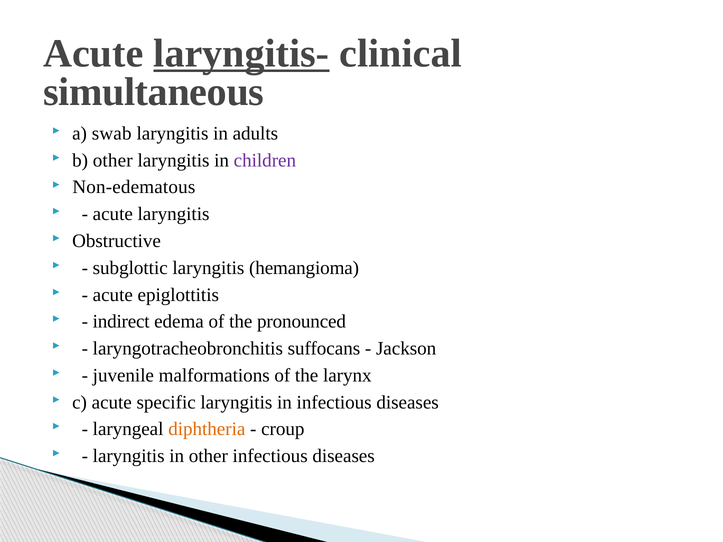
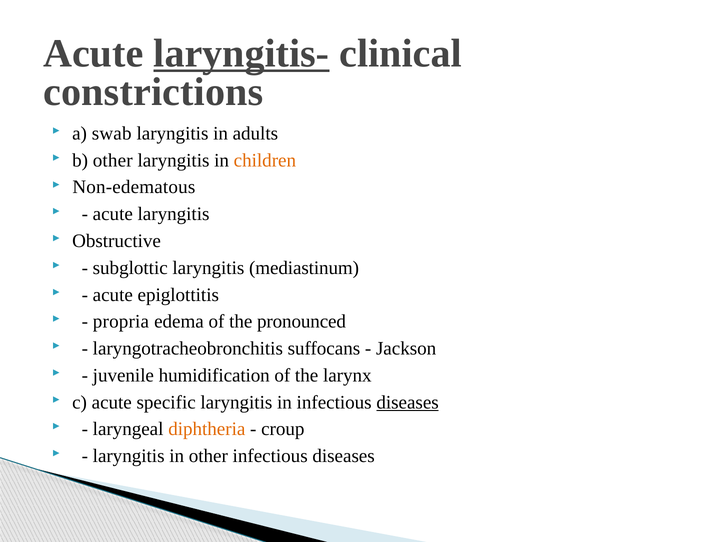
simultaneous: simultaneous -> constrictions
children colour: purple -> orange
hemangioma: hemangioma -> mediastinum
indirect: indirect -> propria
malformations: malformations -> humidification
diseases at (408, 402) underline: none -> present
